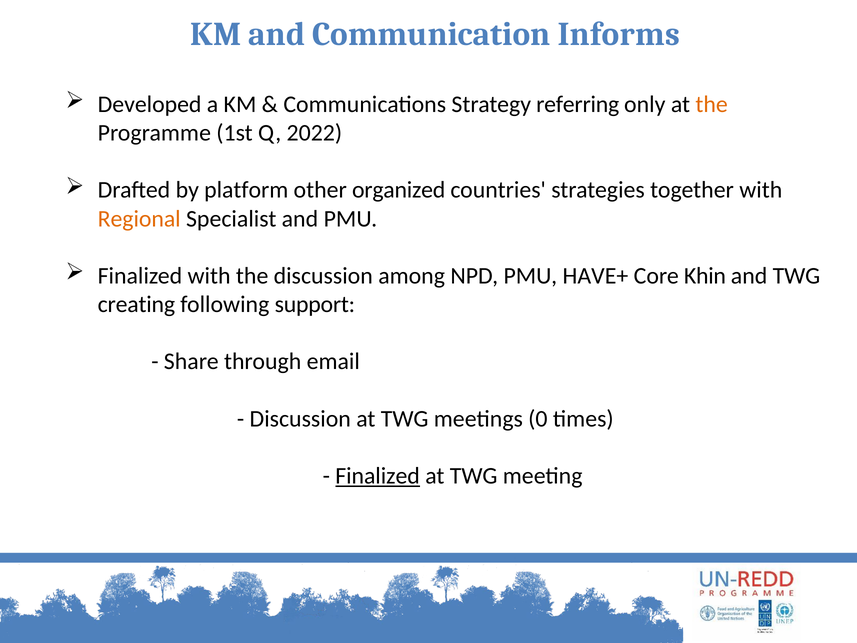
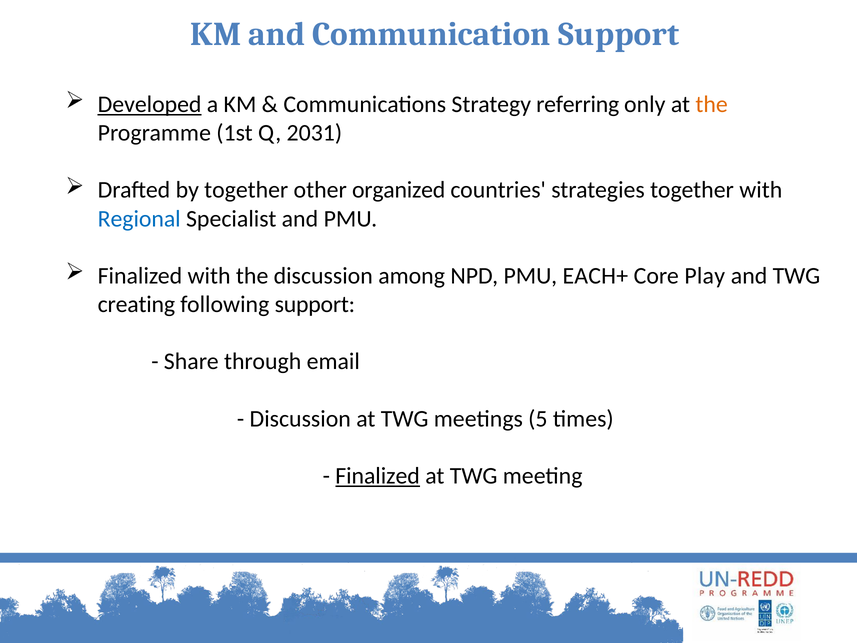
Communication Informs: Informs -> Support
Developed underline: none -> present
2022: 2022 -> 2031
by platform: platform -> together
Regional colour: orange -> blue
HAVE+: HAVE+ -> EACH+
Khin: Khin -> Play
0: 0 -> 5
